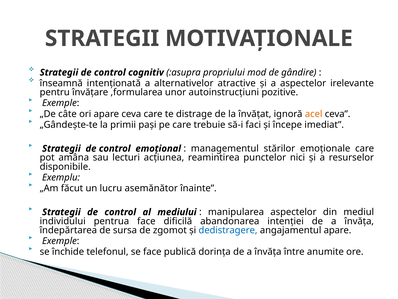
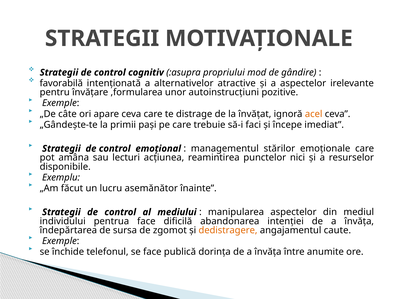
înseamnă: înseamnă -> favorabilă
dedistragere colour: blue -> orange
angajamentul apare: apare -> caute
